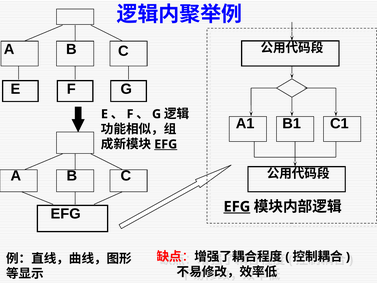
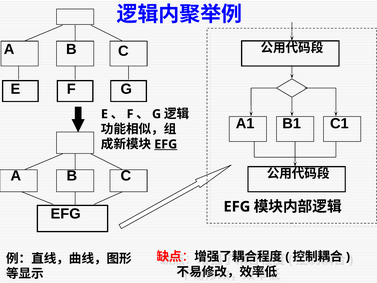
EFG at (237, 206) underline: present -> none
